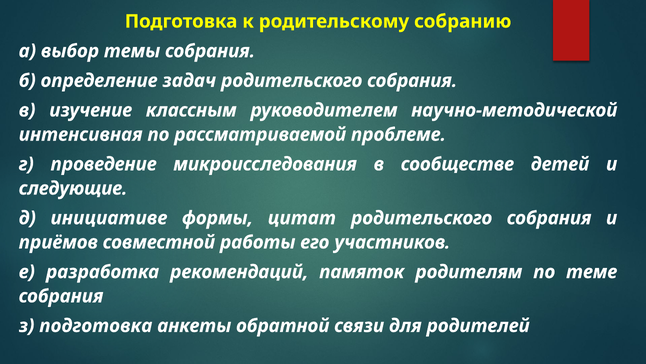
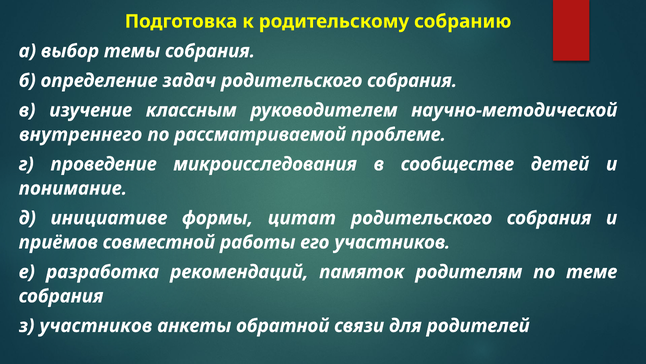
интенсивная: интенсивная -> внутреннего
следующие: следующие -> понимание
з подготовка: подготовка -> участников
